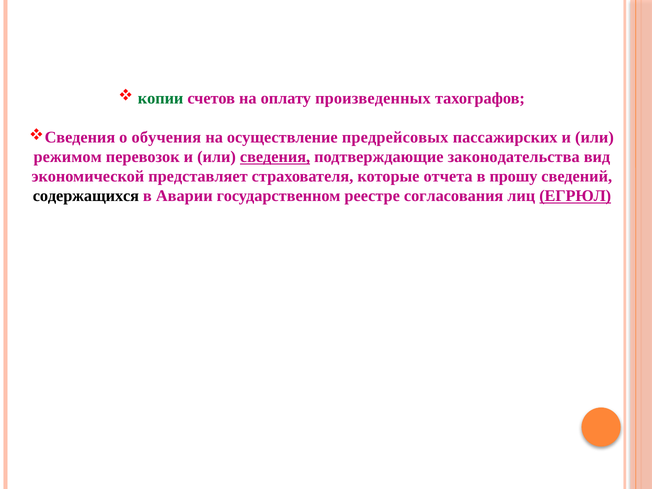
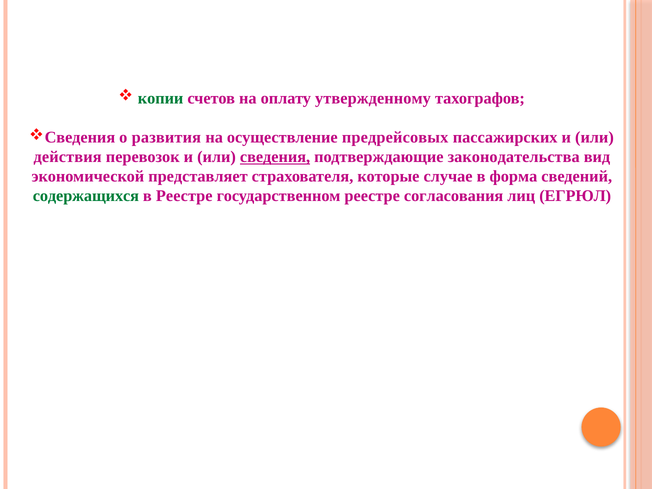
произведенных: произведенных -> утвержденному
обучения: обучения -> развития
режимом: режимом -> действия
отчета: отчета -> случае
прошу: прошу -> форма
содержащихся colour: black -> green
в Аварии: Аварии -> Реестре
ЕГРЮЛ underline: present -> none
